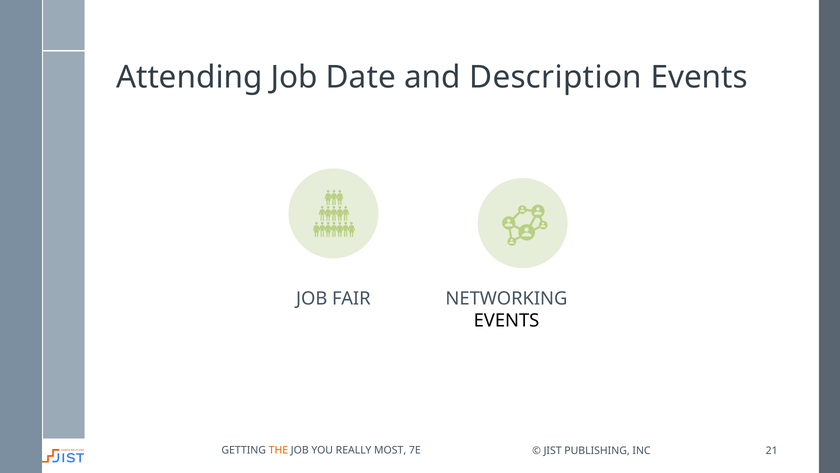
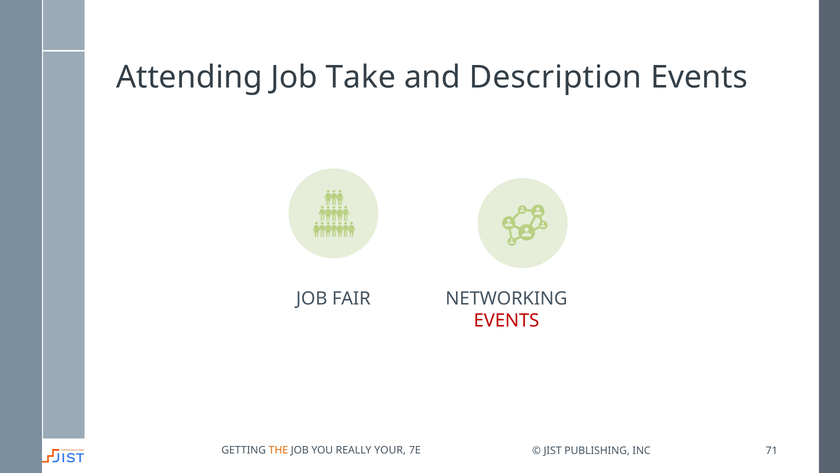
Date: Date -> Take
EVENTS at (506, 321) colour: black -> red
MOST: MOST -> YOUR
21: 21 -> 71
